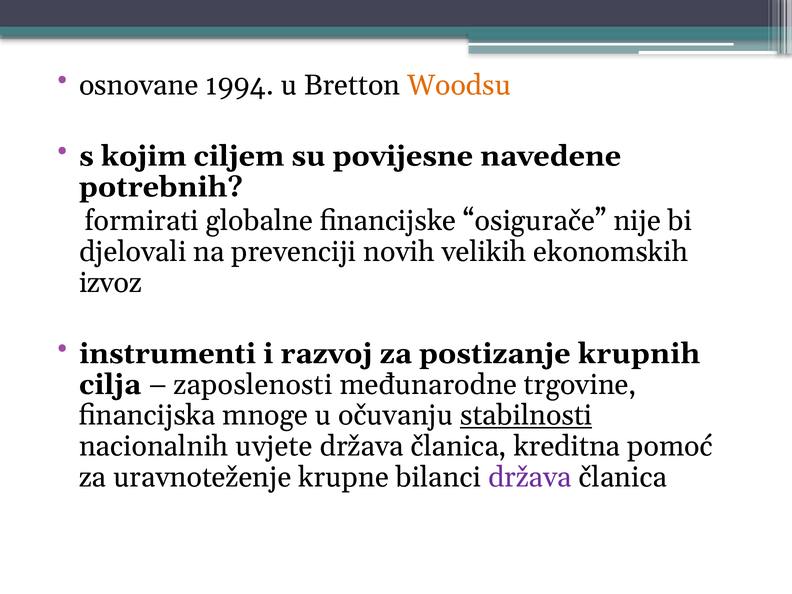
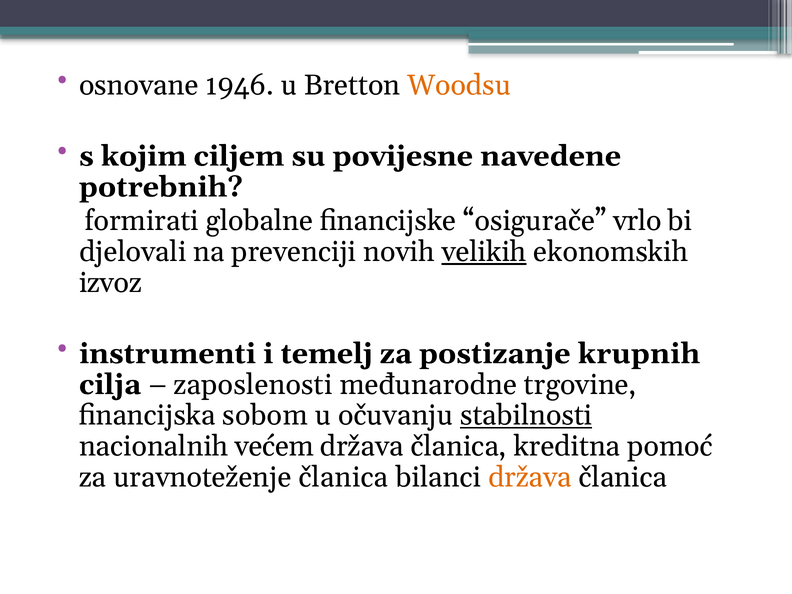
1994: 1994 -> 1946
nije: nije -> vrlo
velikih underline: none -> present
razvoj: razvoj -> temelj
mnoge: mnoge -> sobom
uvjete: uvjete -> većem
uravnoteženje krupne: krupne -> članica
država at (530, 477) colour: purple -> orange
